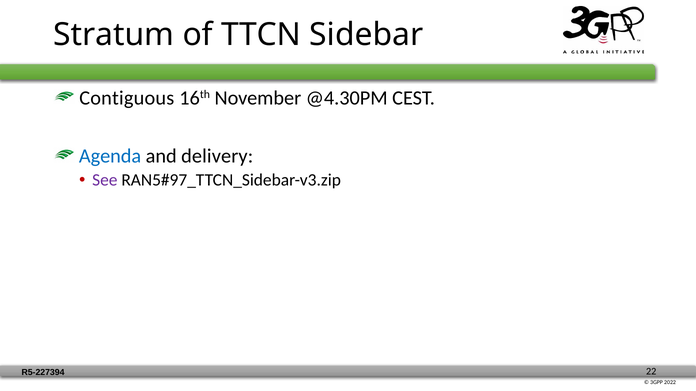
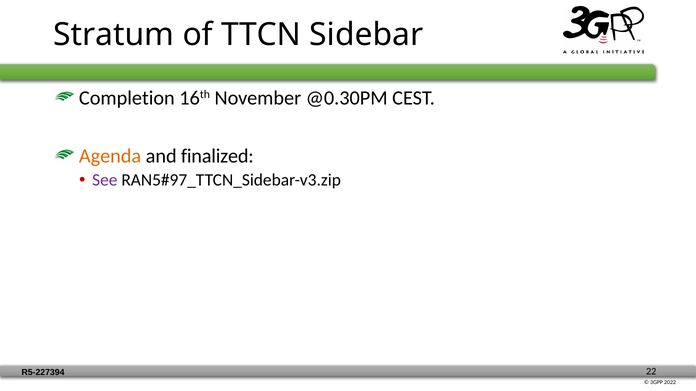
Contiguous: Contiguous -> Completion
@4.30PM: @4.30PM -> @0.30PM
Agenda colour: blue -> orange
delivery: delivery -> finalized
